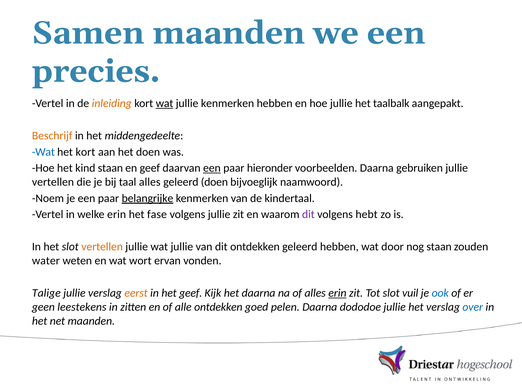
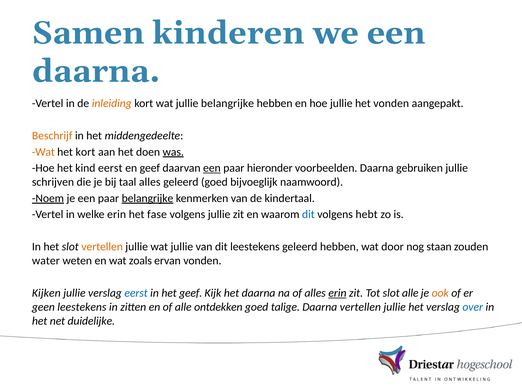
Samen maanden: maanden -> kinderen
precies at (96, 71): precies -> daarna
wat at (165, 103) underline: present -> none
jullie kenmerken: kenmerken -> belangrijke
het taalbalk: taalbalk -> vonden
Wat at (43, 152) colour: blue -> orange
was underline: none -> present
kind staan: staan -> eerst
vertellen at (53, 182): vertellen -> schrijven
geleerd doen: doen -> goed
Noem underline: none -> present
dit at (308, 215) colour: purple -> blue
dit ontdekken: ontdekken -> leestekens
wort: wort -> zoals
Talige: Talige -> Kijken
eerst at (136, 294) colour: orange -> blue
slot vuil: vuil -> alle
ook colour: blue -> orange
pelen: pelen -> talige
Daarna dododoe: dododoe -> vertellen
net maanden: maanden -> duidelijke
